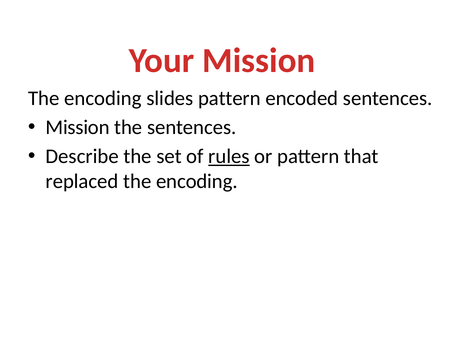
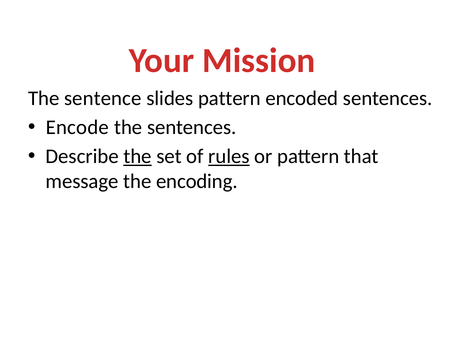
encoding at (103, 98): encoding -> sentence
Mission at (78, 127): Mission -> Encode
the at (138, 156) underline: none -> present
replaced: replaced -> message
